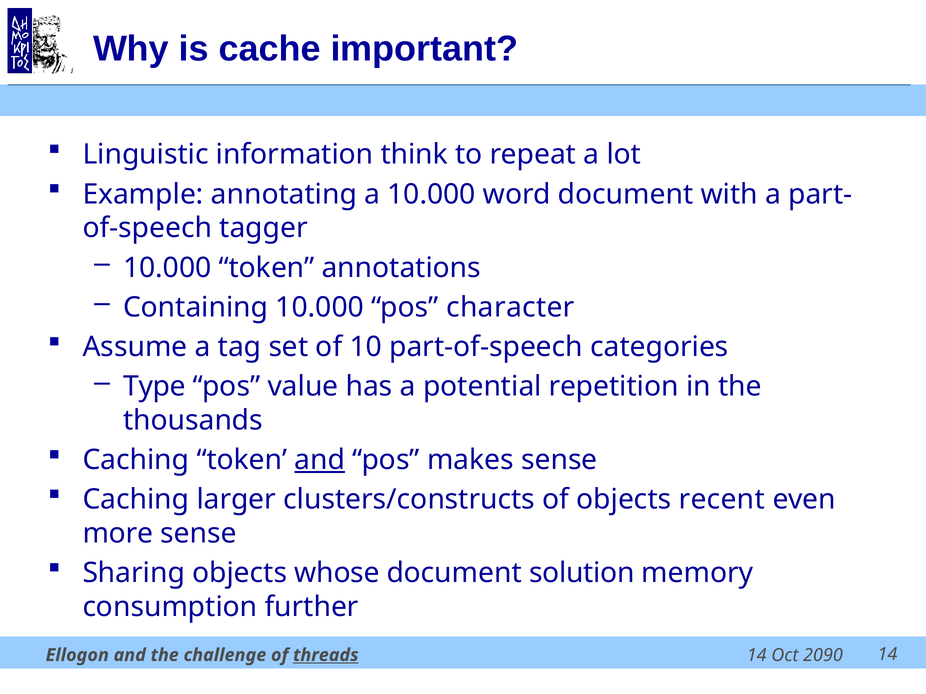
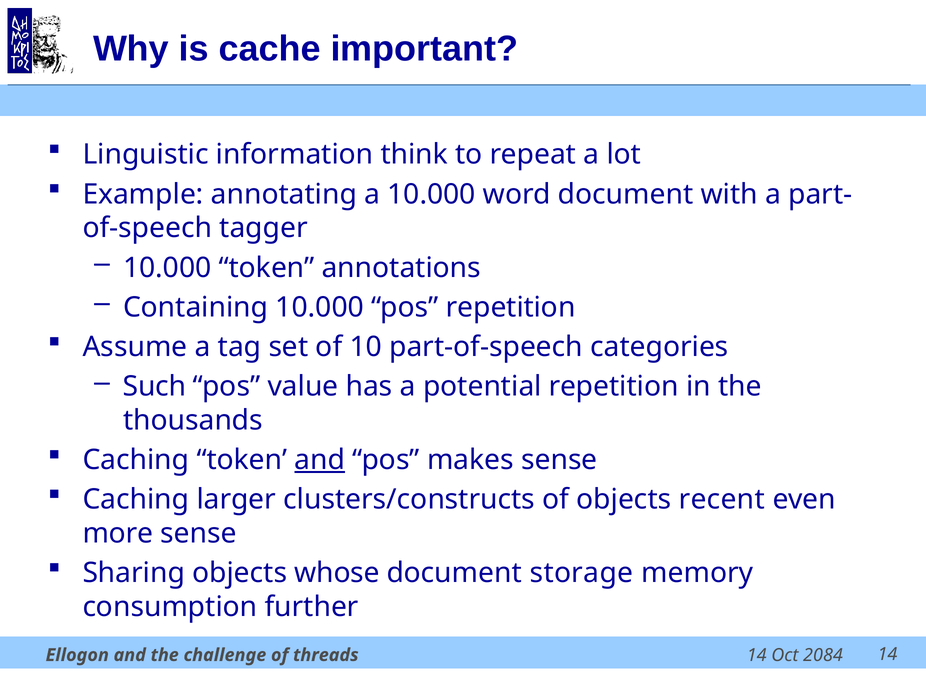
pos character: character -> repetition
Type: Type -> Such
solution: solution -> storage
2090: 2090 -> 2084
threads underline: present -> none
